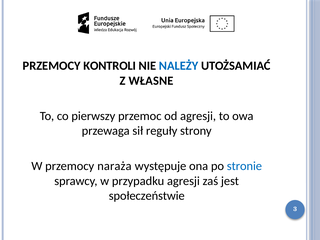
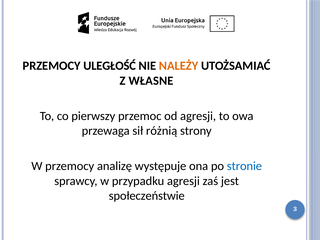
KONTROLI: KONTROLI -> ULEGŁOŚĆ
NALEŻY colour: blue -> orange
reguły: reguły -> różnią
naraża: naraża -> analizę
